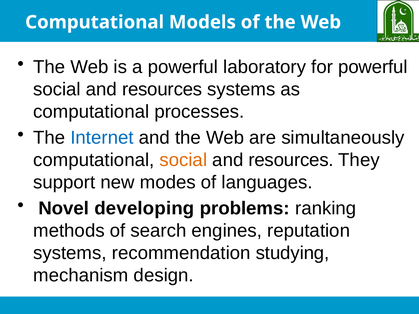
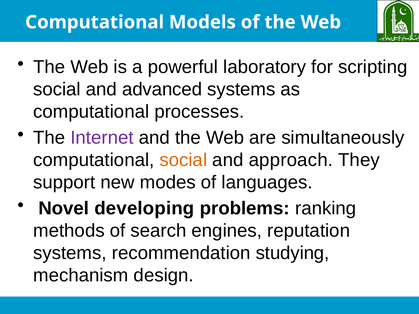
for powerful: powerful -> scripting
resources at (162, 89): resources -> advanced
Internet colour: blue -> purple
resources at (291, 160): resources -> approach
